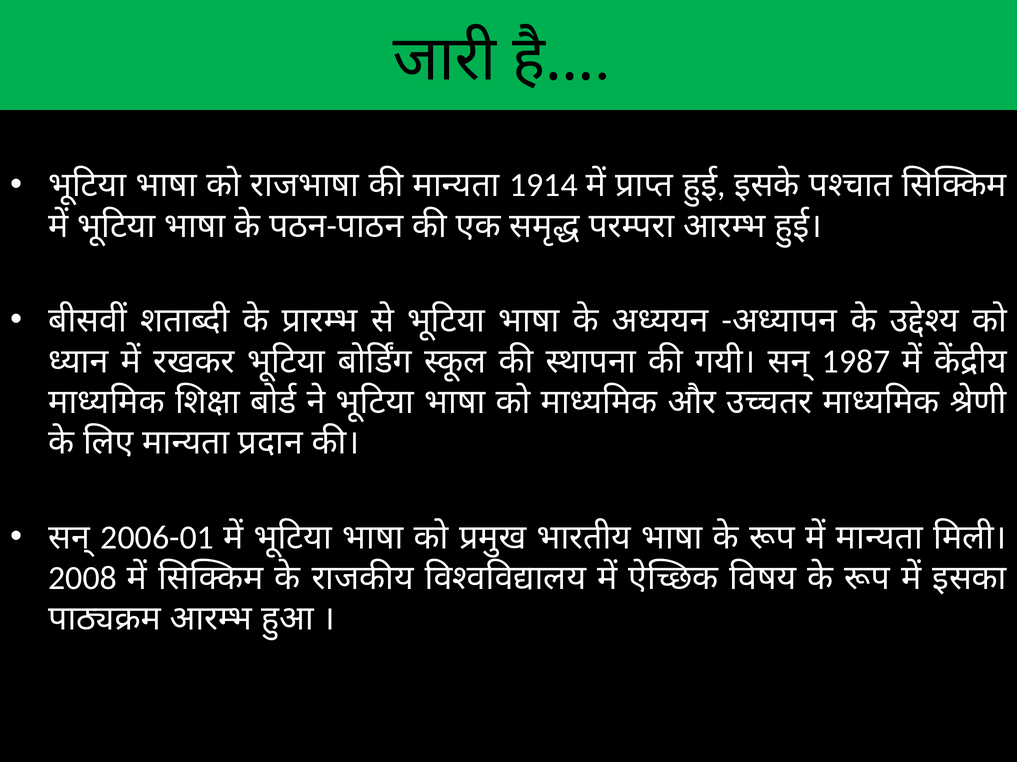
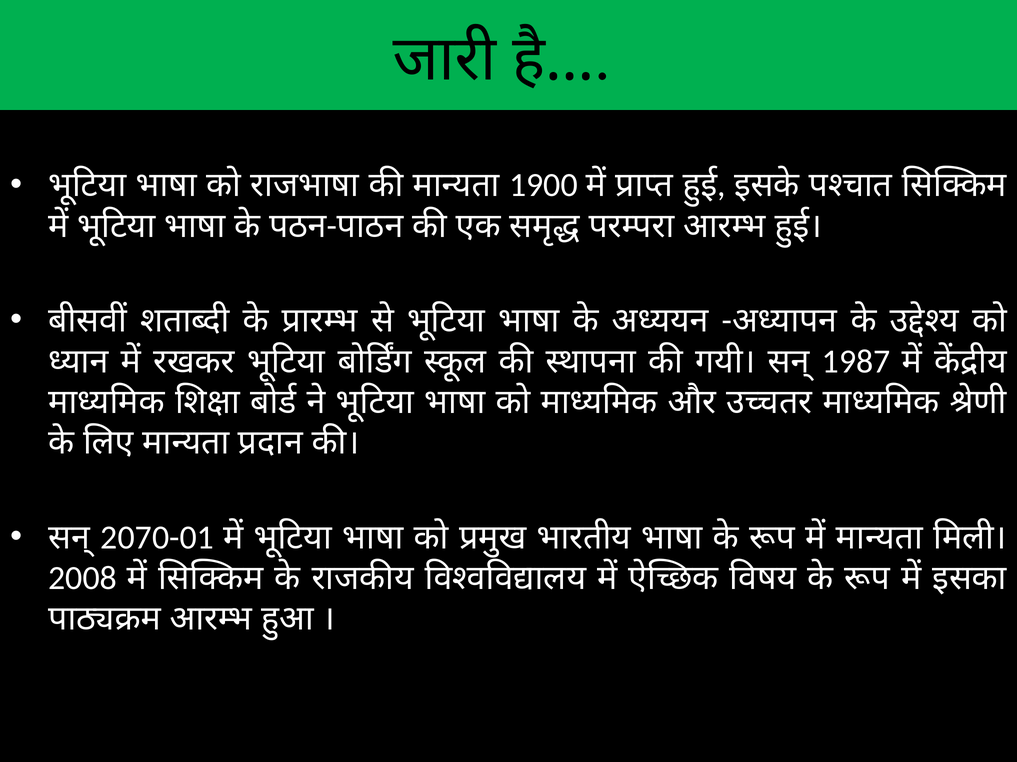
1914: 1914 -> 1900
2006-01: 2006-01 -> 2070-01
